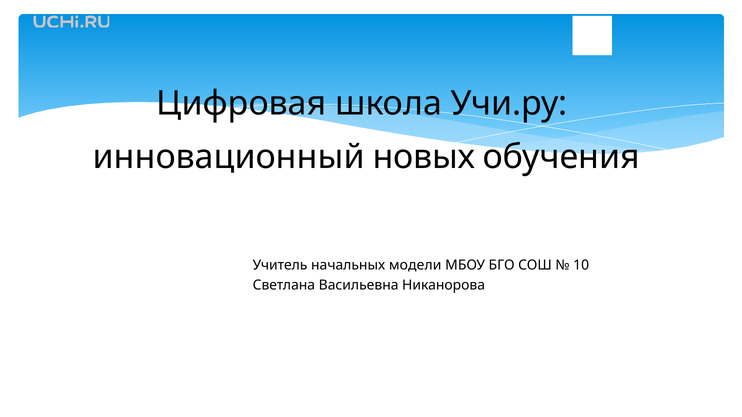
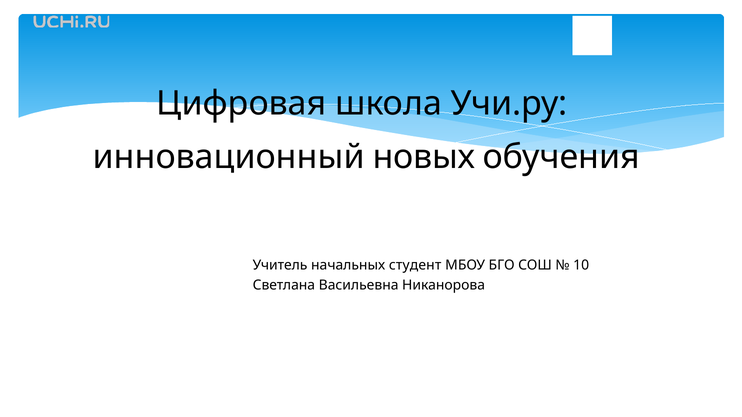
модели: модели -> студент
